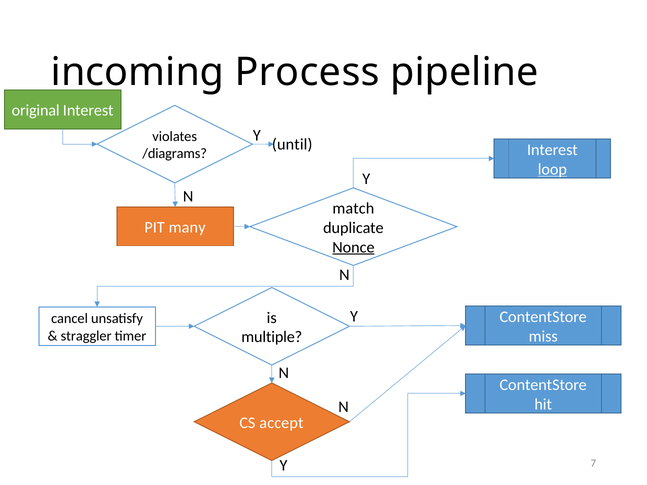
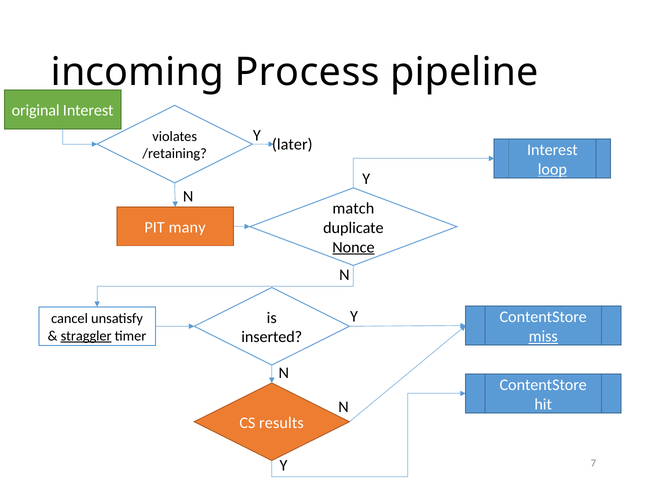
until: until -> later
/diagrams: /diagrams -> /retaining
miss underline: none -> present
straggler underline: none -> present
multiple: multiple -> inserted
accept: accept -> results
